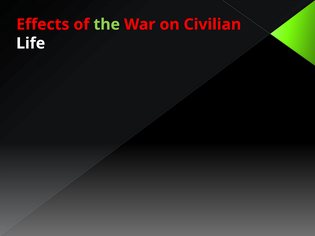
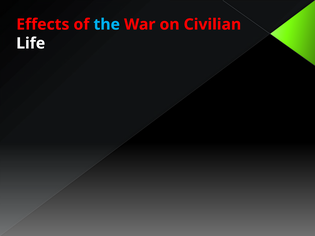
the colour: light green -> light blue
